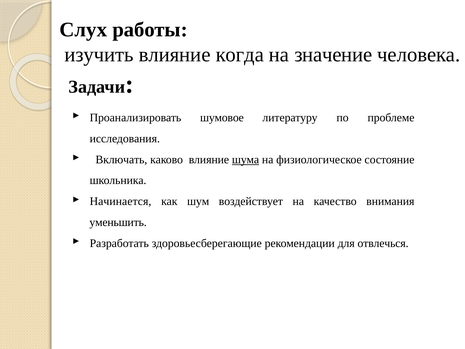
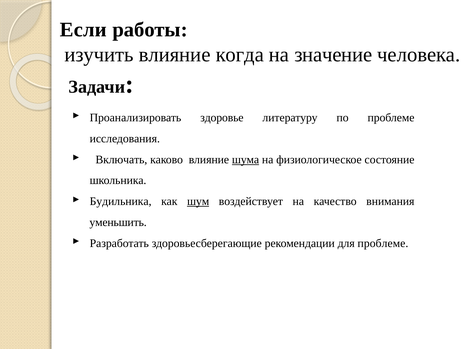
Слух: Слух -> Если
шумовое: шумовое -> здоровье
Начинается: Начинается -> Будильника
шум underline: none -> present
для отвлечься: отвлечься -> проблеме
